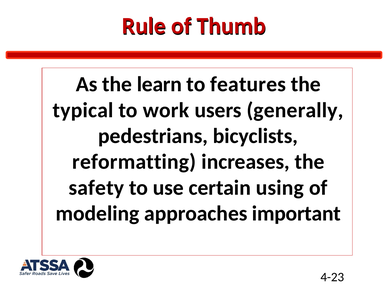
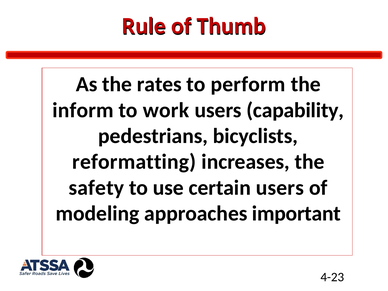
learn: learn -> rates
features: features -> perform
typical: typical -> inform
generally: generally -> capability
certain using: using -> users
